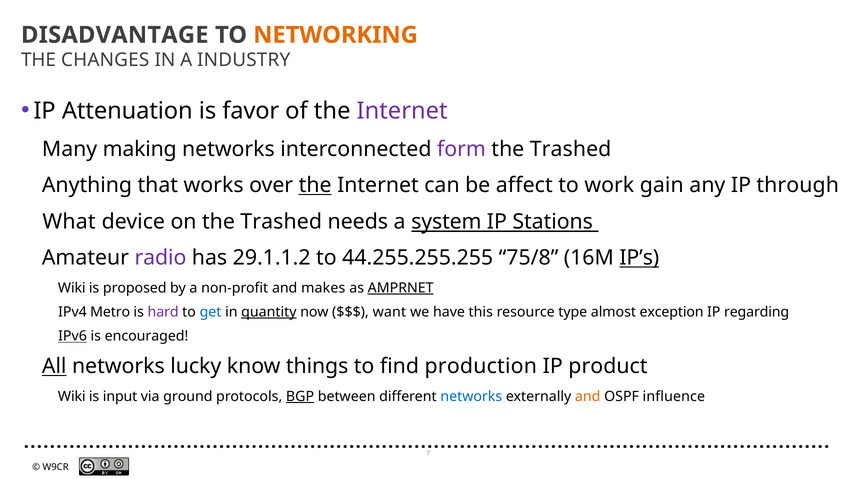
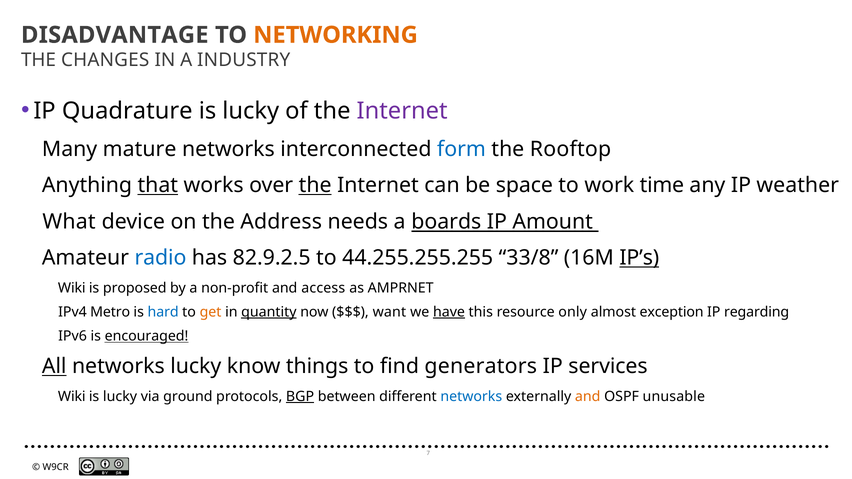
Attenuation: Attenuation -> Quadrature
favor at (251, 111): favor -> lucky
making: making -> mature
form colour: purple -> blue
Trashed at (571, 149): Trashed -> Rooftop
that underline: none -> present
affect: affect -> space
gain: gain -> time
through: through -> weather
on the Trashed: Trashed -> Address
system: system -> boards
Stations: Stations -> Amount
radio colour: purple -> blue
29.1.1.2: 29.1.1.2 -> 82.9.2.5
75/8: 75/8 -> 33/8
makes: makes -> access
AMPRNET underline: present -> none
hard colour: purple -> blue
get colour: blue -> orange
have underline: none -> present
type: type -> only
IPv6 underline: present -> none
encouraged underline: none -> present
production: production -> generators
product: product -> services
input at (120, 397): input -> lucky
influence: influence -> unusable
